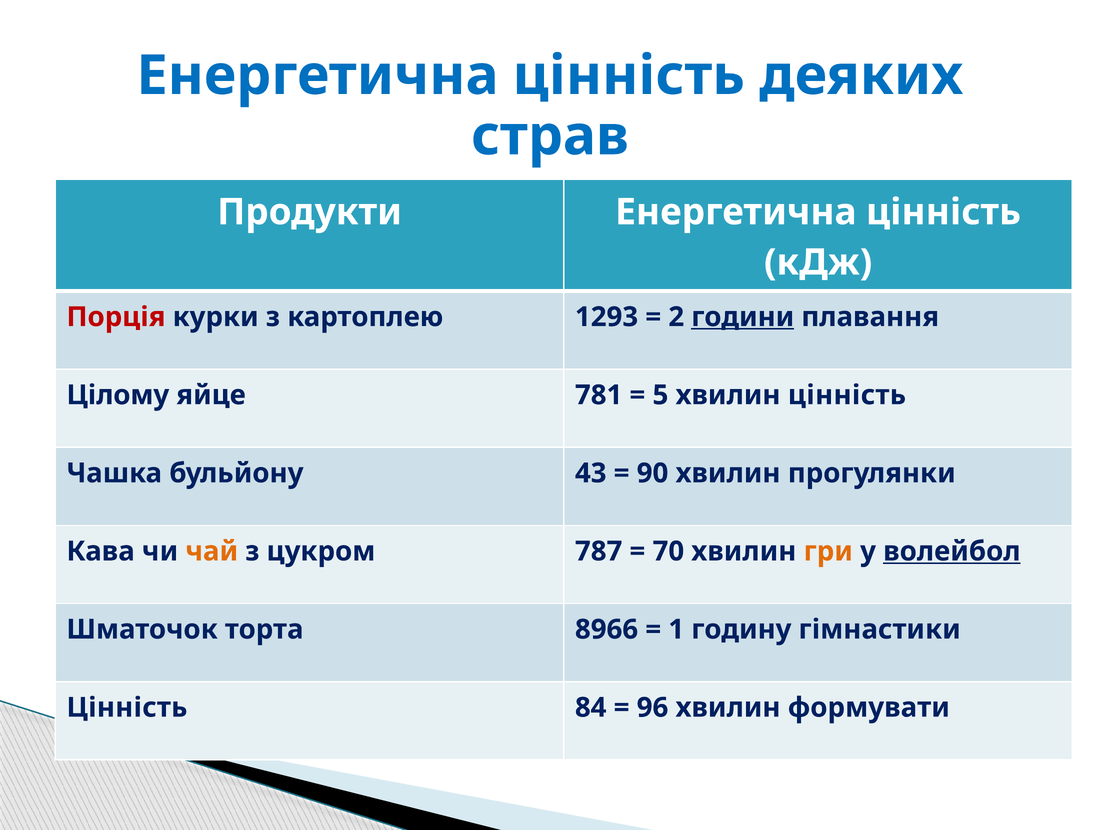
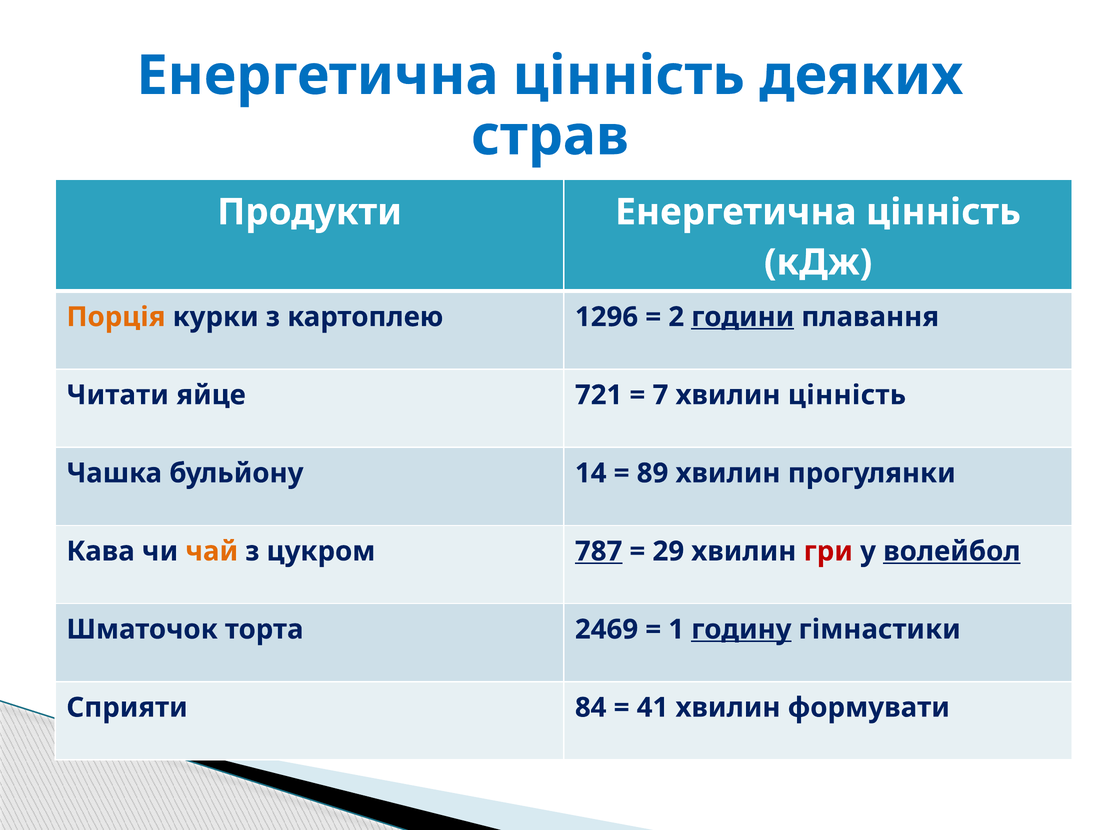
Порція colour: red -> orange
1293: 1293 -> 1296
Цілому: Цілому -> Читати
781: 781 -> 721
5: 5 -> 7
43: 43 -> 14
90: 90 -> 89
787 underline: none -> present
70: 70 -> 29
гри colour: orange -> red
8966: 8966 -> 2469
годину underline: none -> present
Цінність at (127, 708): Цінність -> Сприяти
96: 96 -> 41
